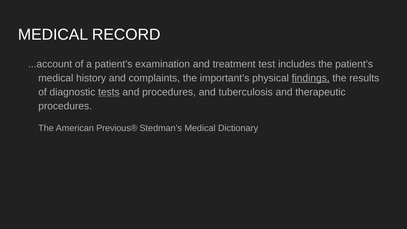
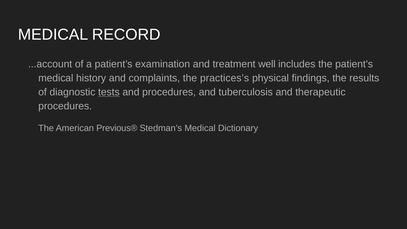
test: test -> well
important’s: important’s -> practices’s
findings underline: present -> none
